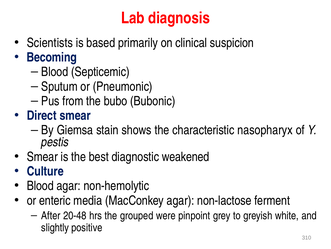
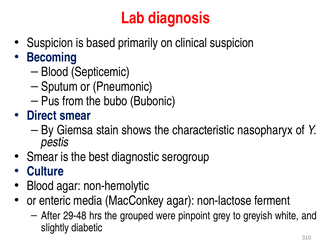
Scientists at (50, 43): Scientists -> Suspicion
weakened: weakened -> serogroup
20-48: 20-48 -> 29-48
positive: positive -> diabetic
